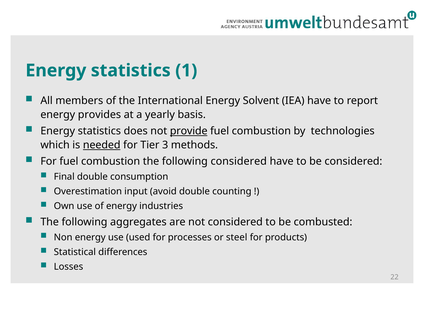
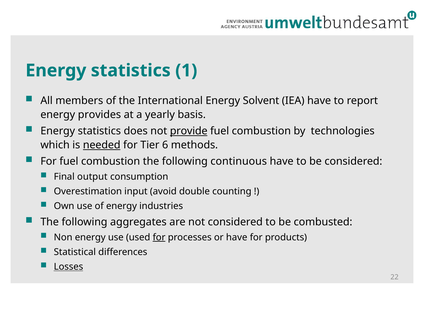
3: 3 -> 6
following considered: considered -> continuous
Final double: double -> output
for at (159, 237) underline: none -> present
or steel: steel -> have
Losses underline: none -> present
